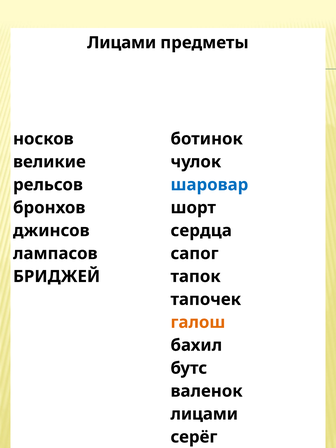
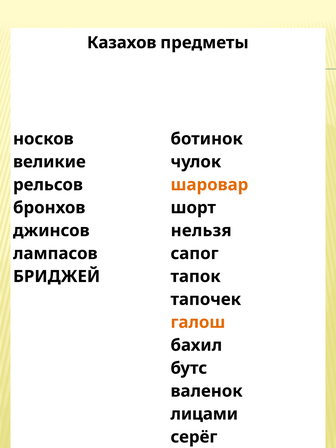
Лицами at (122, 43): Лицами -> Казахов
шаровар colour: blue -> orange
сердца: сердца -> нельзя
